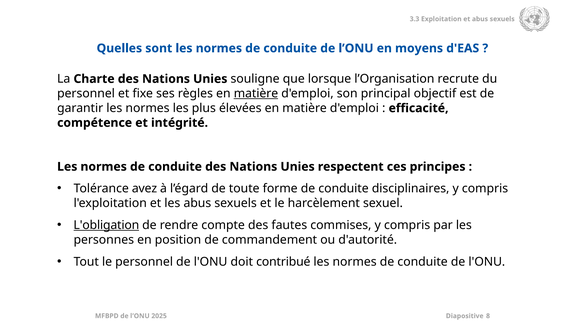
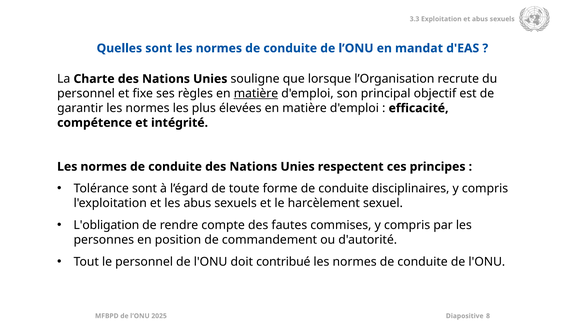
moyens: moyens -> mandat
Tolérance avez: avez -> sont
L'obligation underline: present -> none
